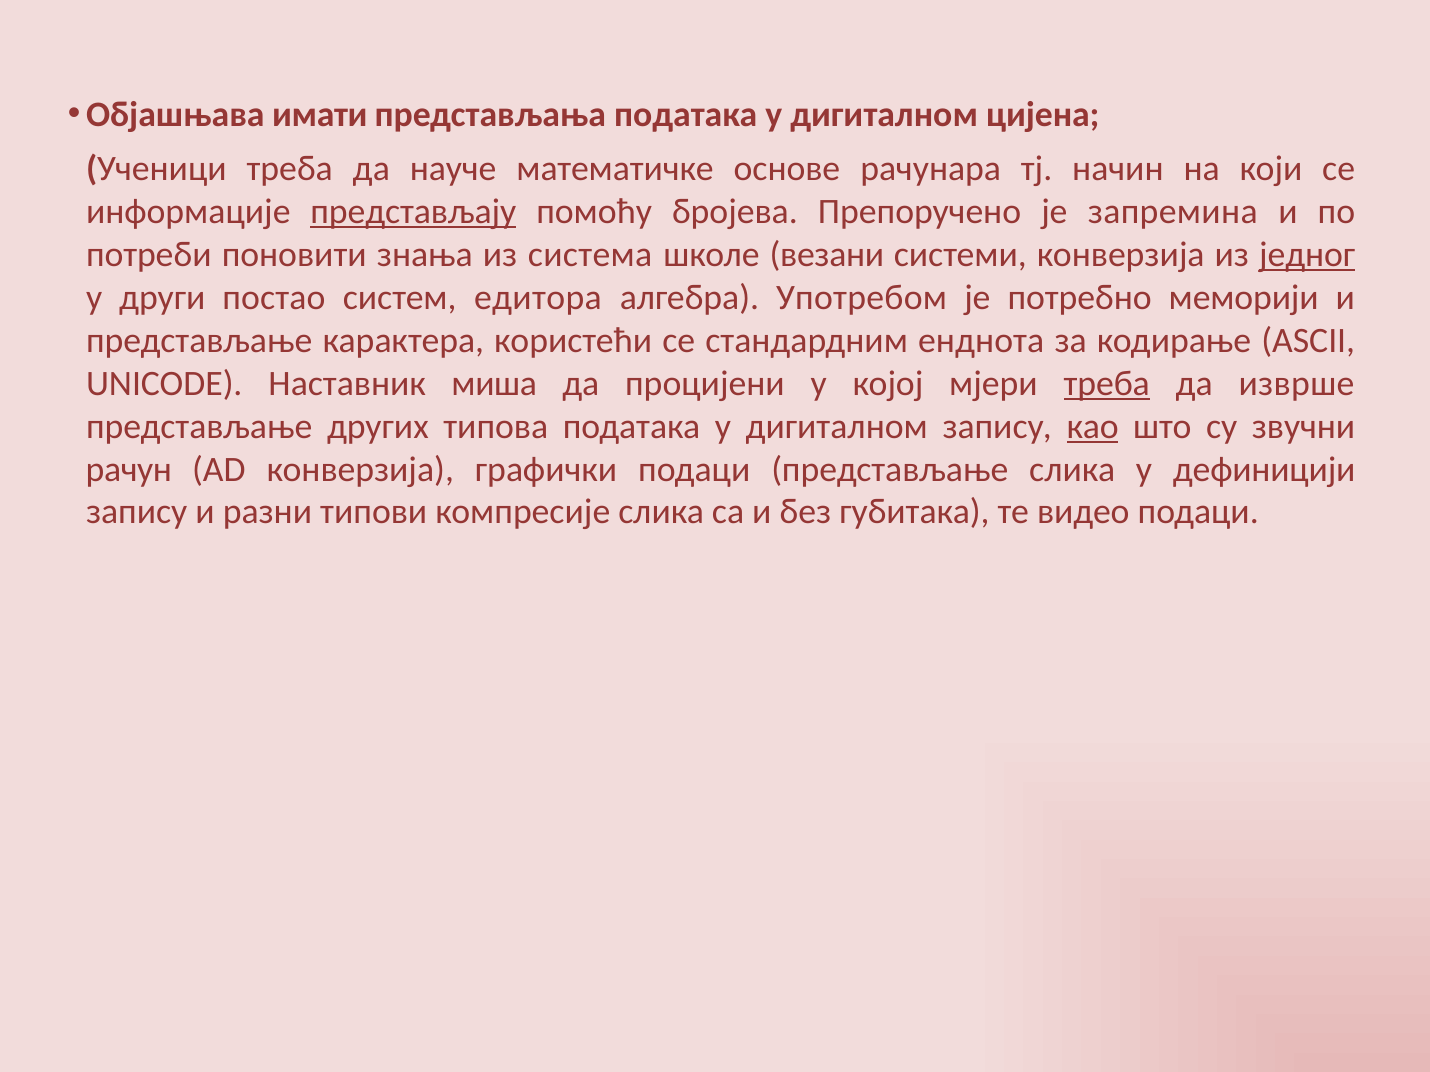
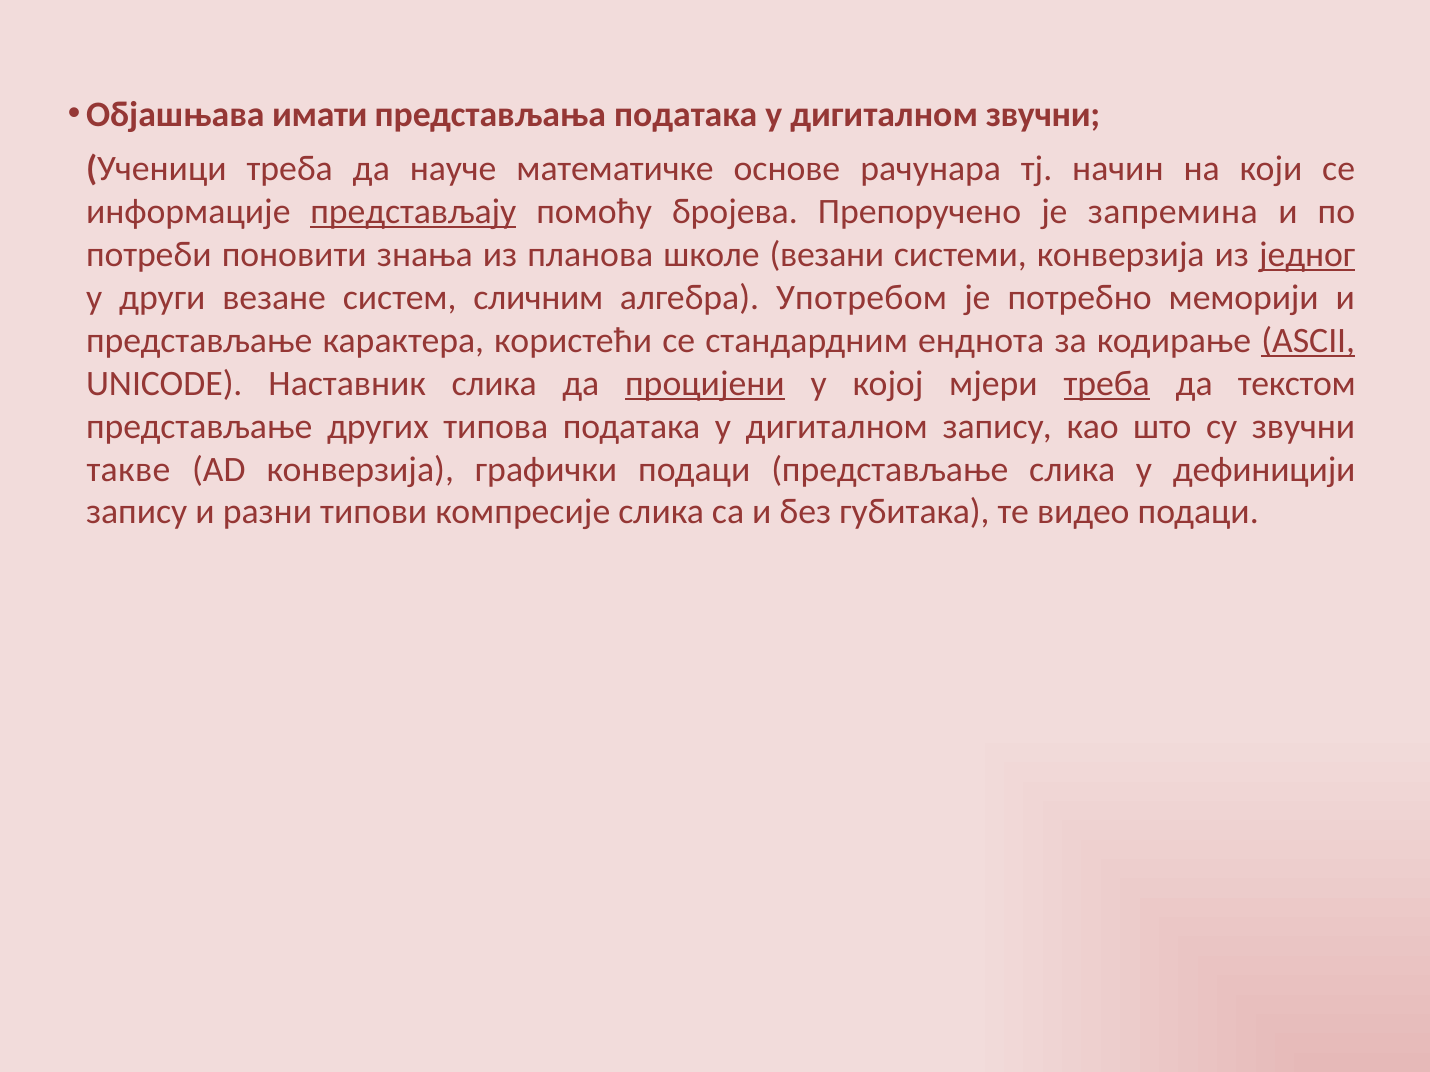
дигиталном цијена: цијена -> звучни
система: система -> планова
постао: постао -> везане
едитора: едитора -> сличним
ASCII underline: none -> present
Наставник миша: миша -> слика
процијени underline: none -> present
изврше: изврше -> текстом
као underline: present -> none
рачун: рачун -> такве
